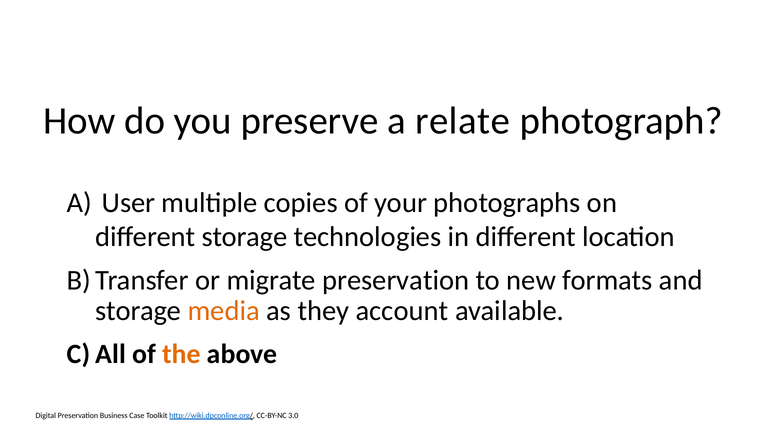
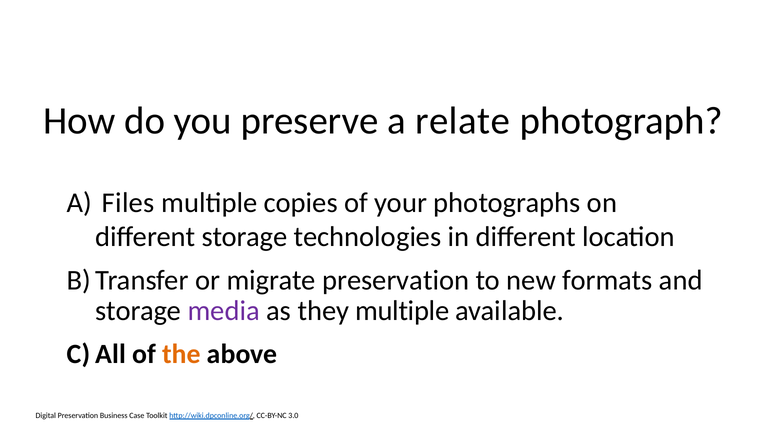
User: User -> Files
media colour: orange -> purple
they account: account -> multiple
